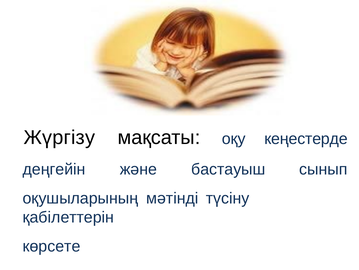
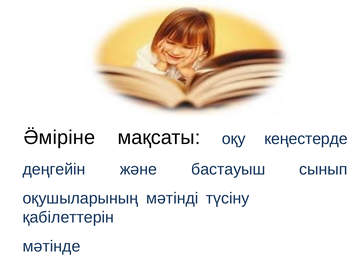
Жүргізу: Жүргізу -> Ӛміріне
көрсете: көрсете -> мәтінде
